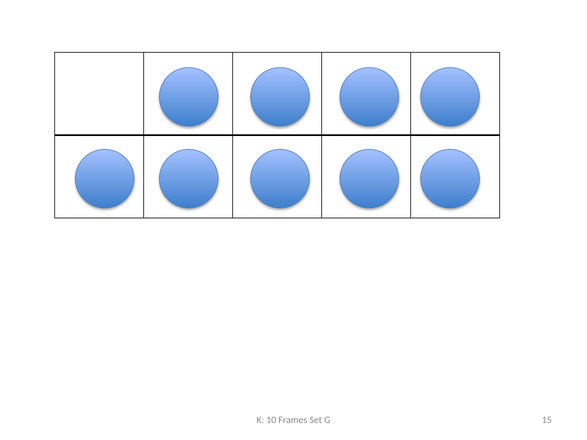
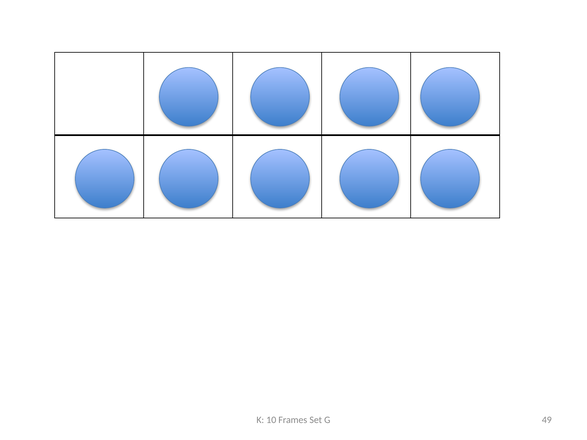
15: 15 -> 49
